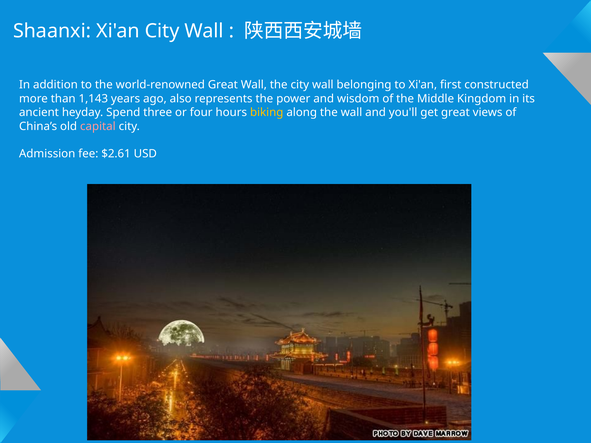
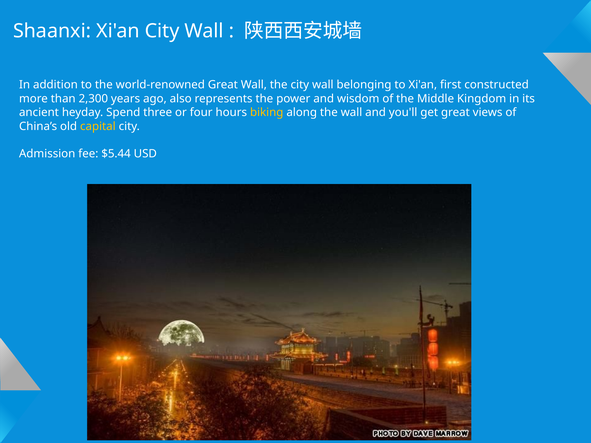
1,143: 1,143 -> 2,300
capital colour: pink -> yellow
$2.61: $2.61 -> $5.44
